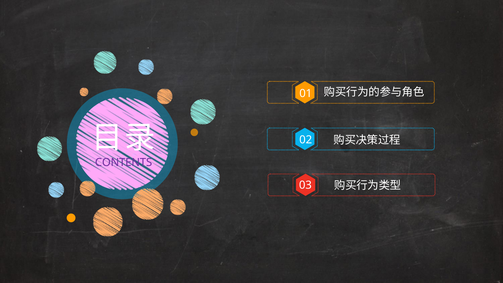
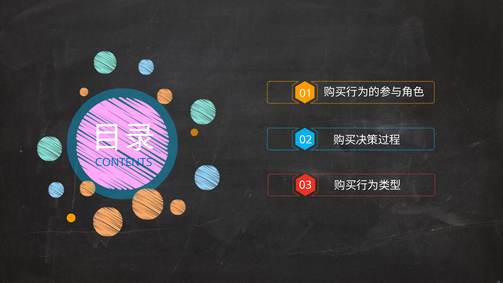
CONTENTS colour: purple -> blue
